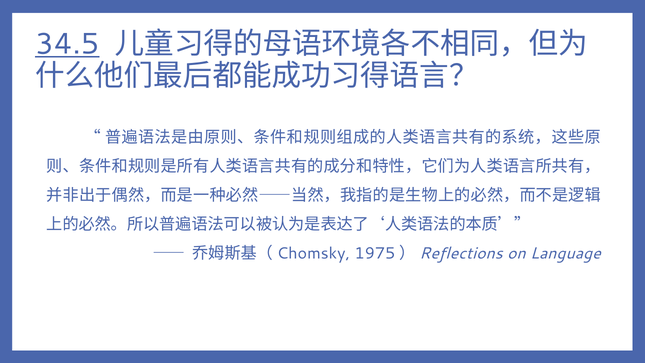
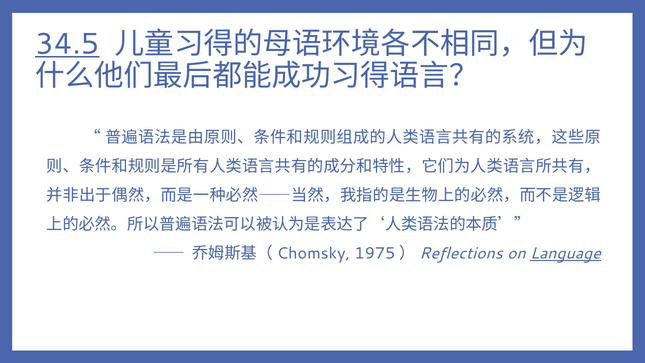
Language underline: none -> present
